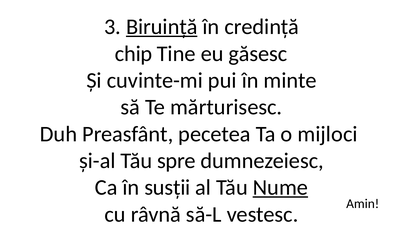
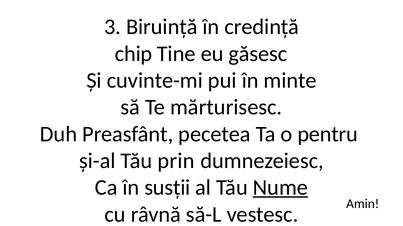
Biruință underline: present -> none
mijloci: mijloci -> pentru
spre: spre -> prin
